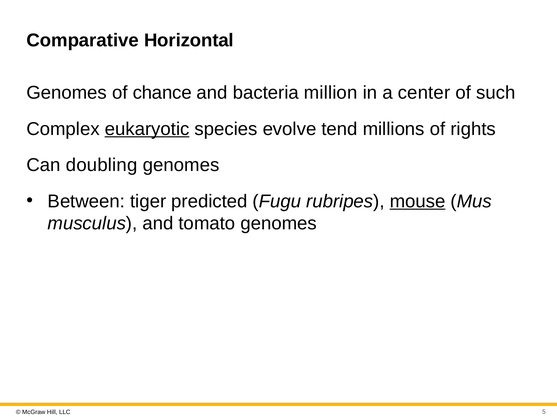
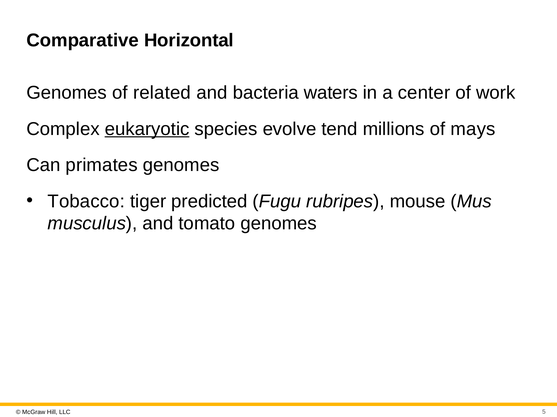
chance: chance -> related
million: million -> waters
such: such -> work
rights: rights -> mays
doubling: doubling -> primates
Between: Between -> Tobacco
mouse underline: present -> none
